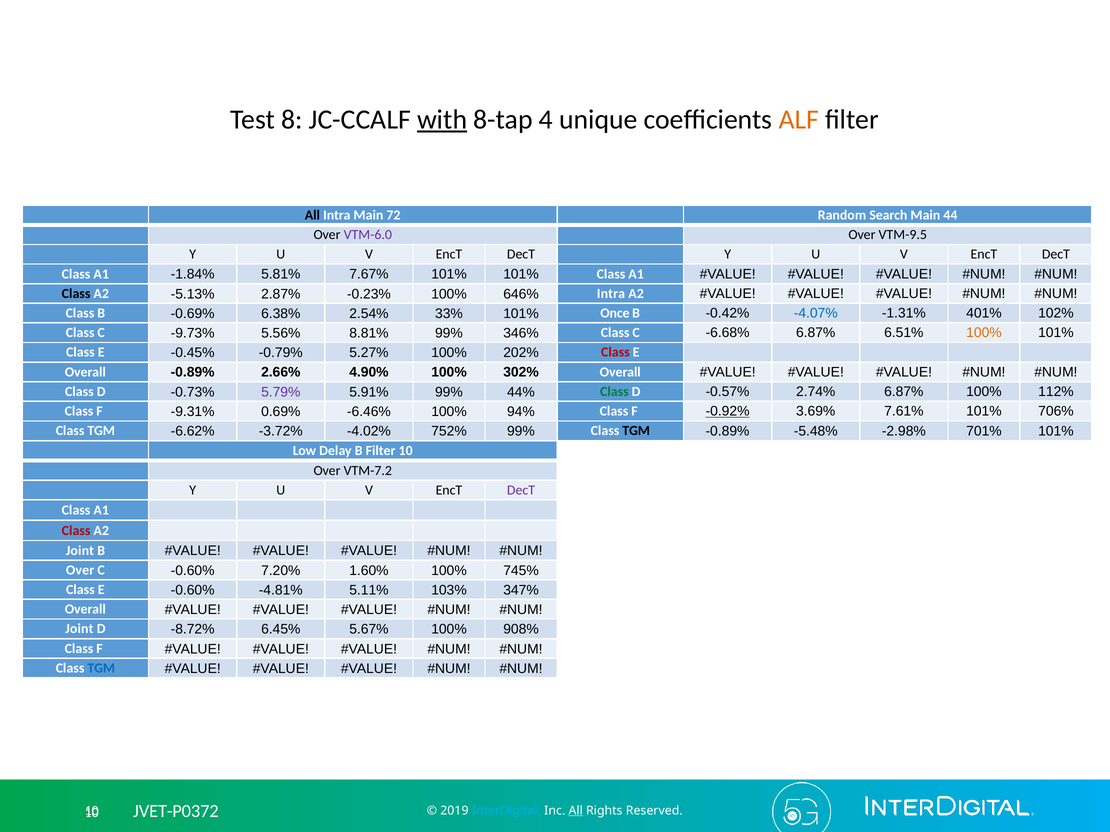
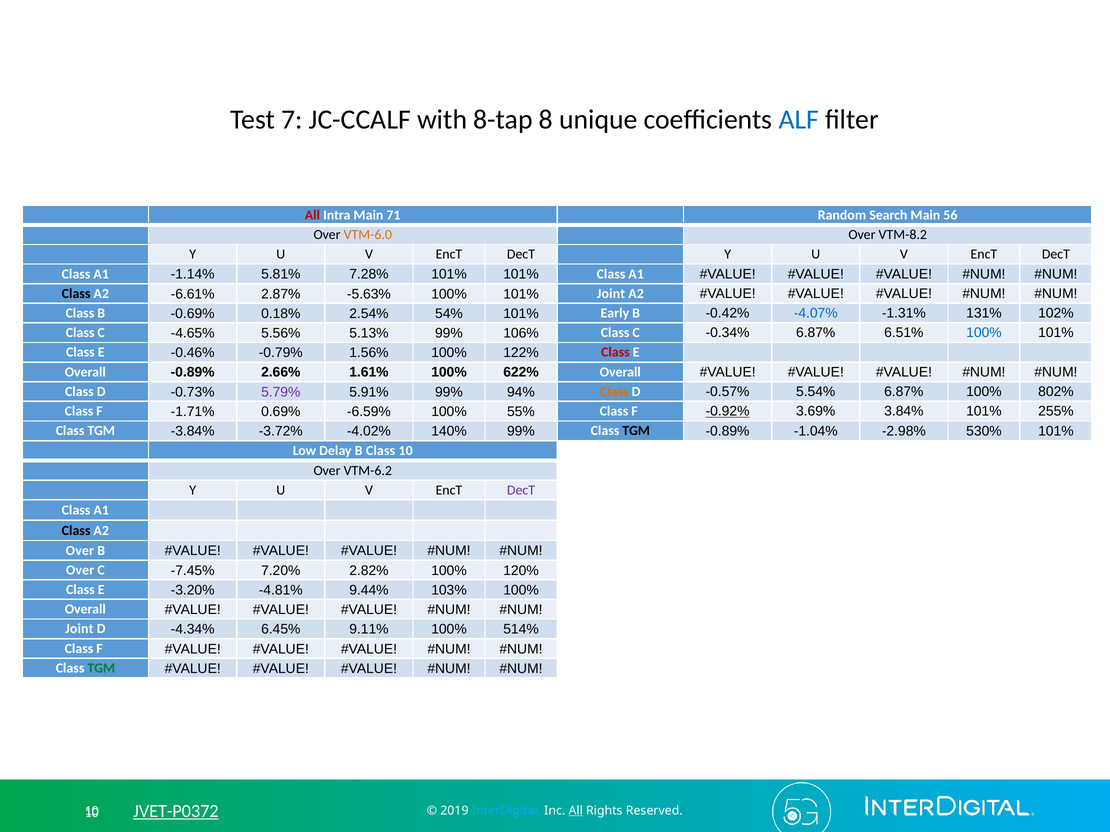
8: 8 -> 7
with underline: present -> none
4: 4 -> 8
ALF colour: orange -> blue
All at (312, 215) colour: black -> red
72: 72 -> 71
44: 44 -> 56
VTM-6.0 colour: purple -> orange
VTM-9.5: VTM-9.5 -> VTM-8.2
-1.84%: -1.84% -> -1.14%
7.67%: 7.67% -> 7.28%
-5.13%: -5.13% -> -6.61%
-0.23%: -0.23% -> -5.63%
646% at (521, 294): 646% -> 101%
Intra at (611, 294): Intra -> Joint
6.38%: 6.38% -> 0.18%
33%: 33% -> 54%
Once: Once -> Early
401%: 401% -> 131%
-9.73%: -9.73% -> -4.65%
8.81%: 8.81% -> 5.13%
346%: 346% -> 106%
-6.68%: -6.68% -> -0.34%
100% at (984, 333) colour: orange -> blue
-0.45%: -0.45% -> -0.46%
5.27%: 5.27% -> 1.56%
202%: 202% -> 122%
4.90%: 4.90% -> 1.61%
302%: 302% -> 622%
44%: 44% -> 94%
Class at (614, 392) colour: green -> orange
2.74%: 2.74% -> 5.54%
112%: 112% -> 802%
-9.31%: -9.31% -> -1.71%
-6.46%: -6.46% -> -6.59%
94%: 94% -> 55%
7.61%: 7.61% -> 3.84%
706%: 706% -> 255%
-6.62%: -6.62% -> -3.84%
752%: 752% -> 140%
-5.48%: -5.48% -> -1.04%
701%: 701% -> 530%
B Filter: Filter -> Class
VTM-7.2: VTM-7.2 -> VTM-6.2
Class at (76, 531) colour: red -> black
Joint at (80, 551): Joint -> Over
C -0.60%: -0.60% -> -7.45%
1.60%: 1.60% -> 2.82%
745%: 745% -> 120%
E -0.60%: -0.60% -> -3.20%
5.11%: 5.11% -> 9.44%
103% 347%: 347% -> 100%
-8.72%: -8.72% -> -4.34%
5.67%: 5.67% -> 9.11%
908%: 908% -> 514%
TGM at (101, 669) colour: blue -> green
JVET-P0372 underline: none -> present
